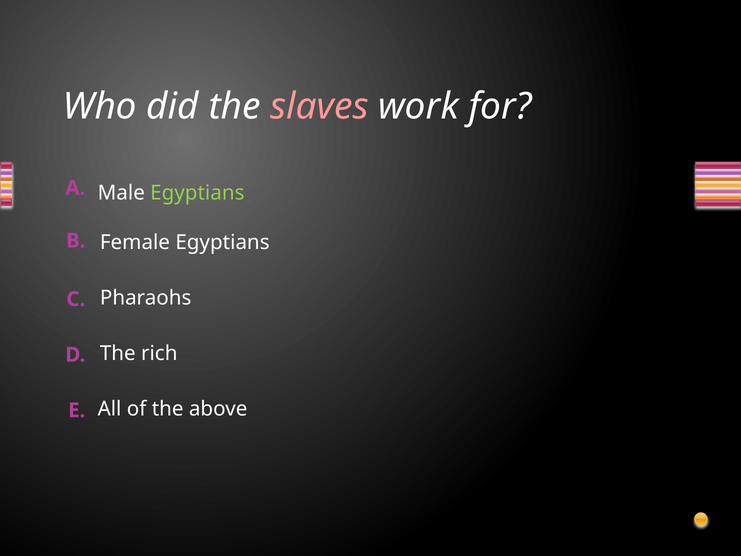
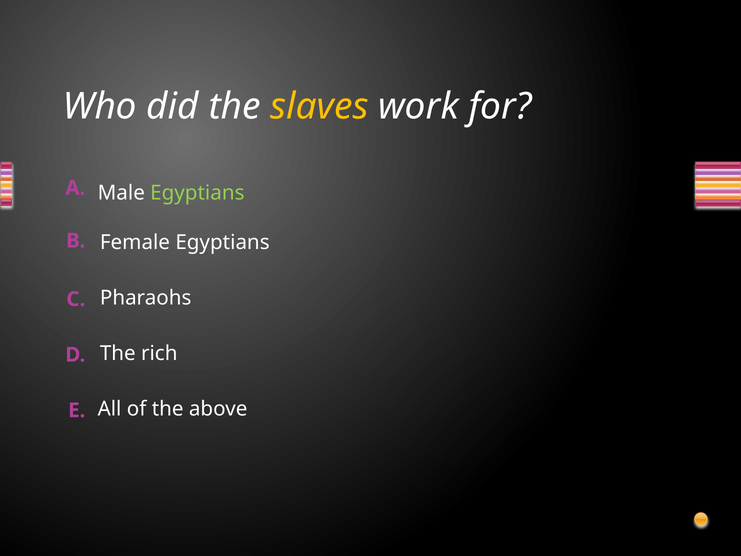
slaves colour: pink -> yellow
